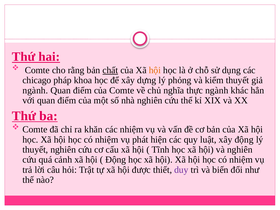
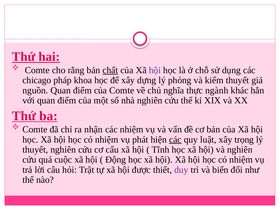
hội at (155, 70) colour: orange -> purple
ngành at (35, 90): ngành -> nguồn
khăn: khăn -> nhận
các at (175, 140) underline: none -> present
xây động: động -> trọng
cảnh: cảnh -> cuộc
